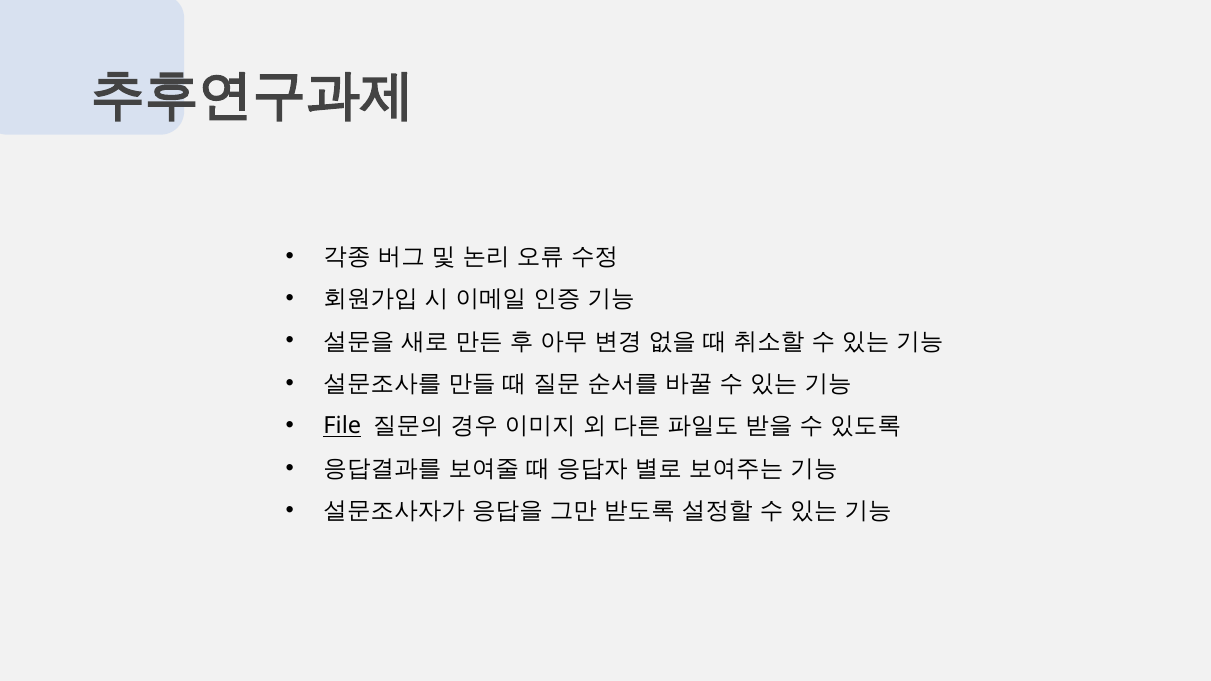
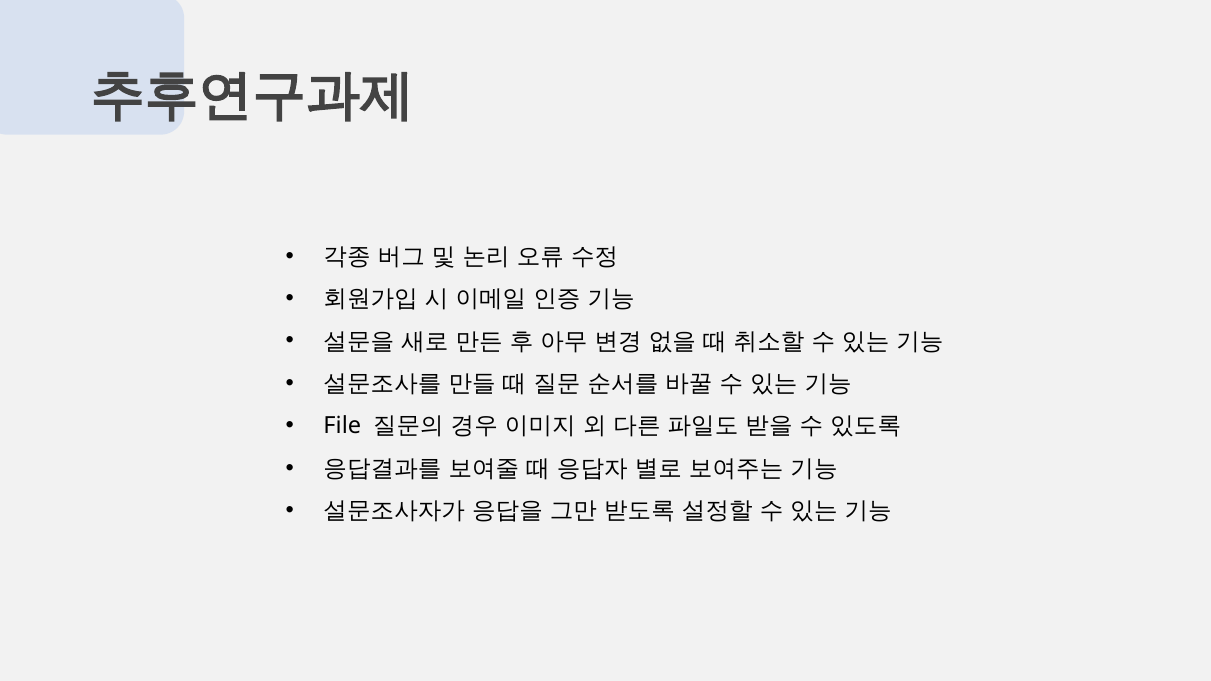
File underline: present -> none
